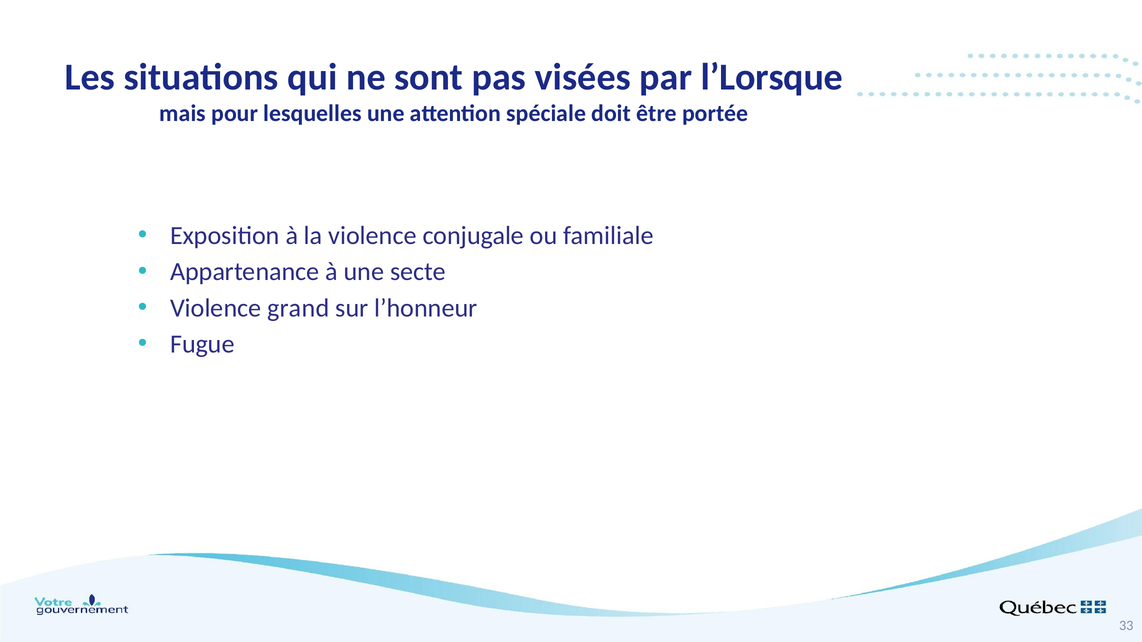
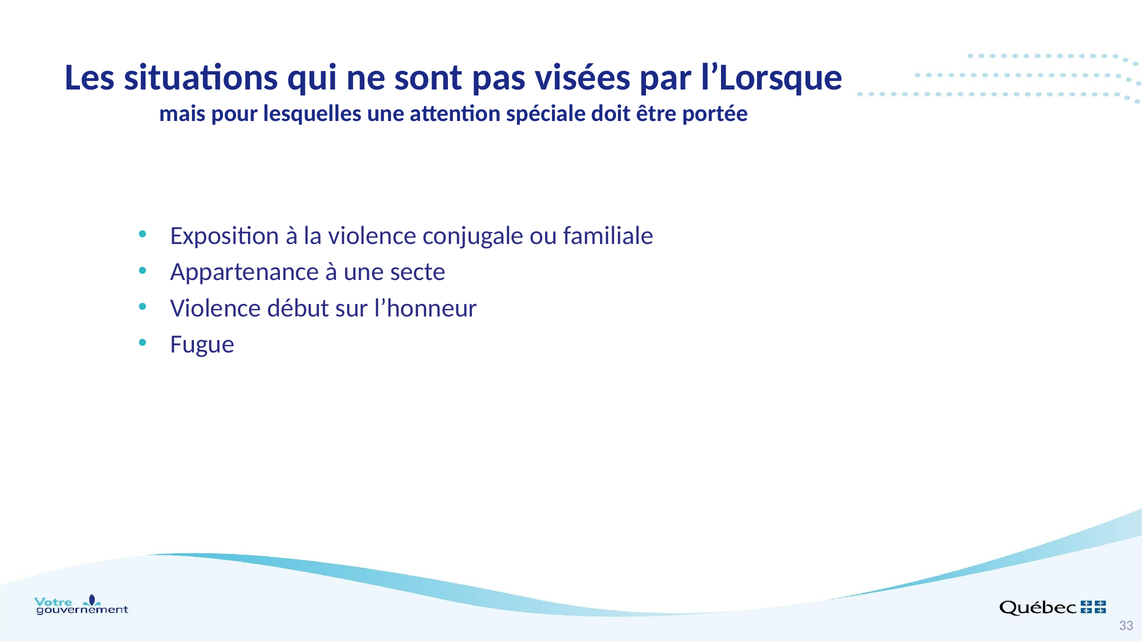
grand: grand -> début
